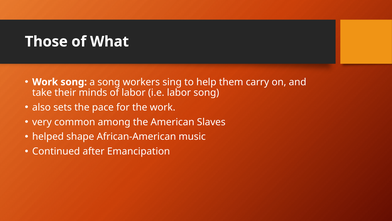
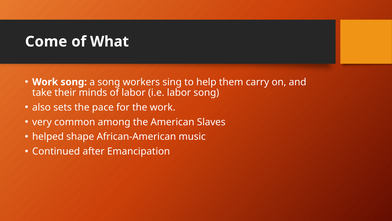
Those: Those -> Come
